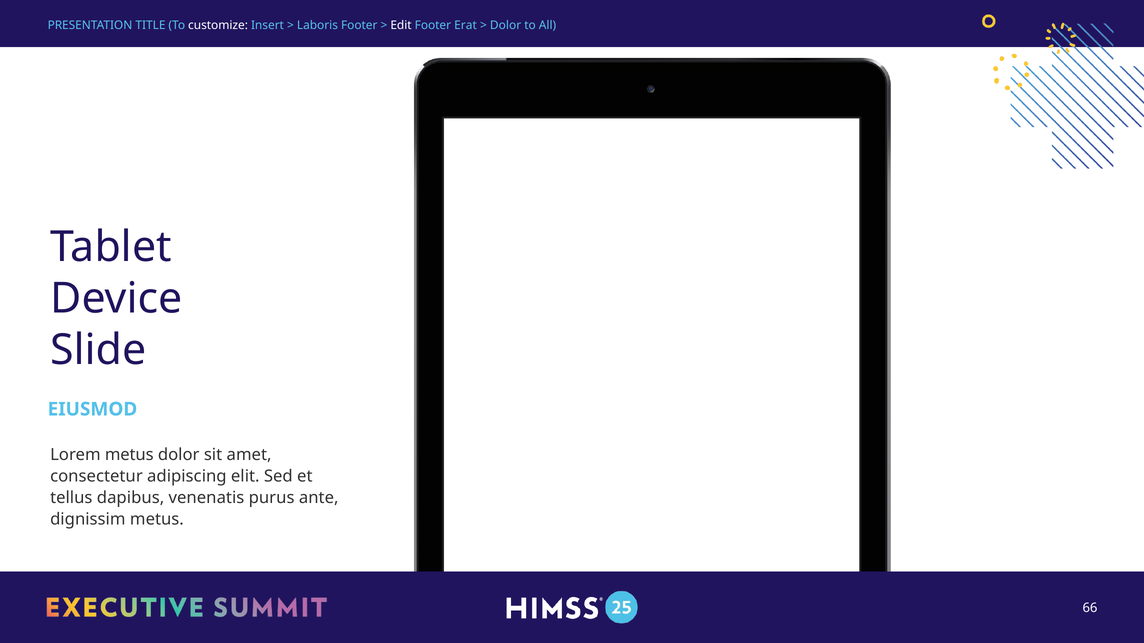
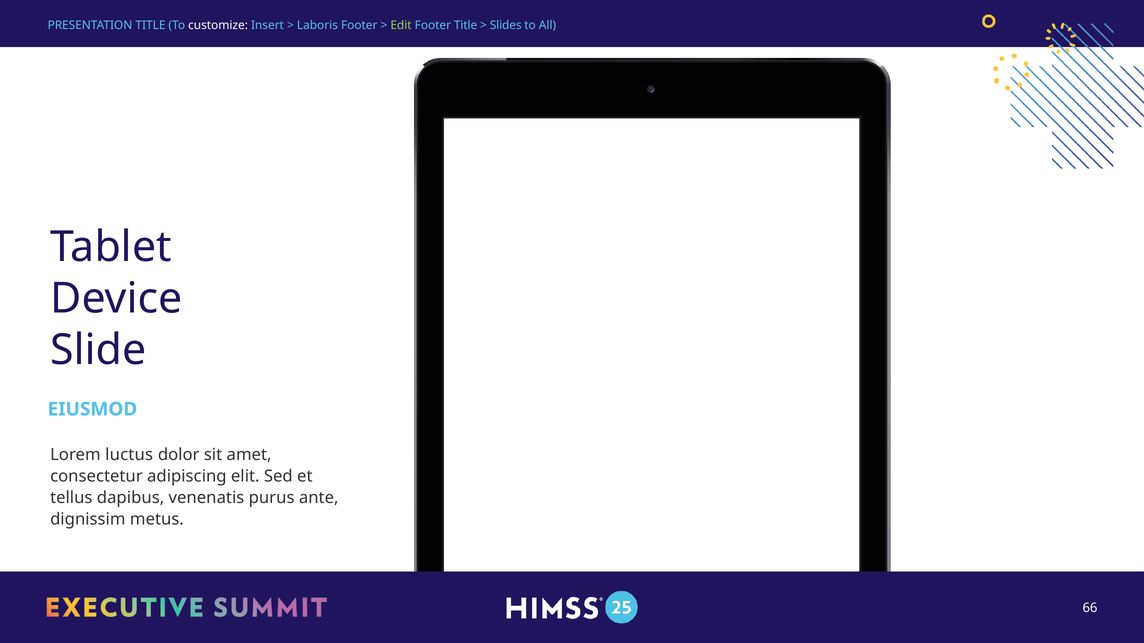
Edit colour: white -> light green
Footer Erat: Erat -> Title
Dolor at (506, 26): Dolor -> Slides
Lorem metus: metus -> luctus
